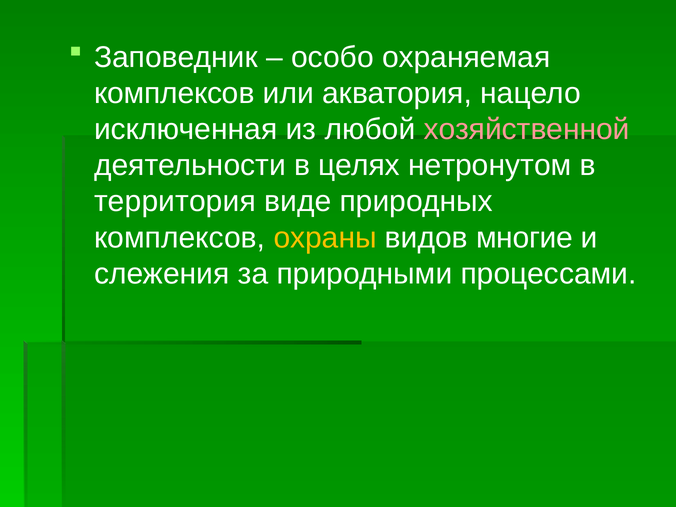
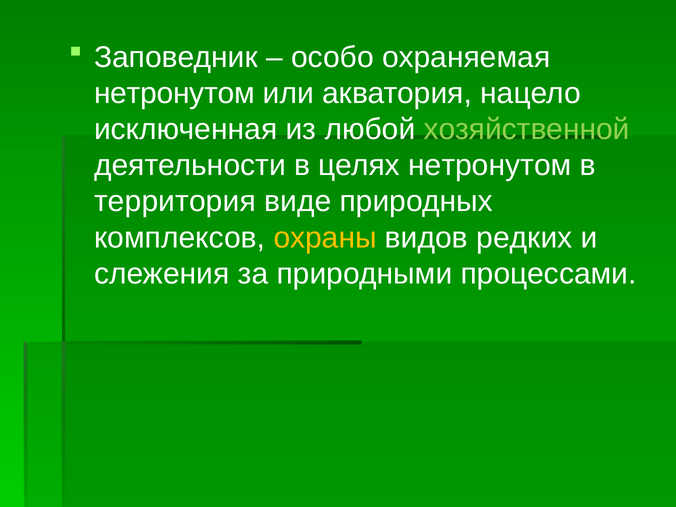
комплексов at (174, 93): комплексов -> нетронутом
хозяйственной colour: pink -> light green
многие: многие -> редких
